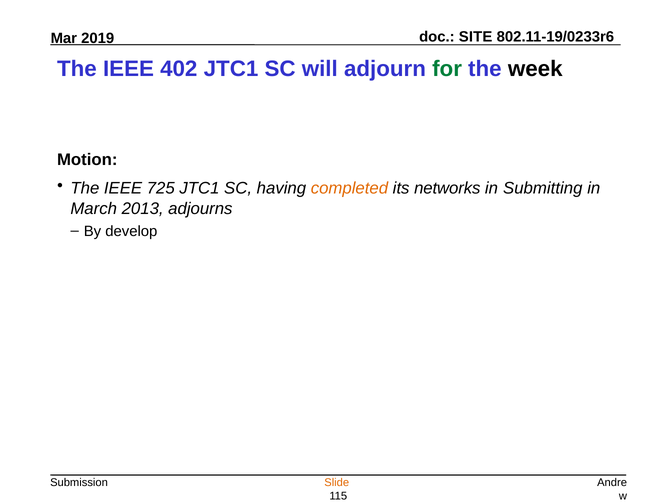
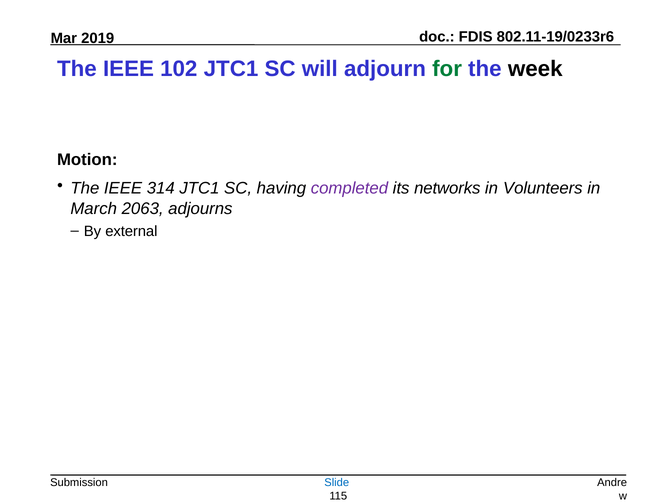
SITE: SITE -> FDIS
402: 402 -> 102
725: 725 -> 314
completed colour: orange -> purple
Submitting: Submitting -> Volunteers
2013: 2013 -> 2063
develop: develop -> external
Slide colour: orange -> blue
